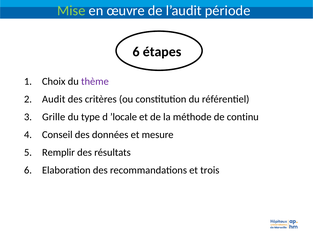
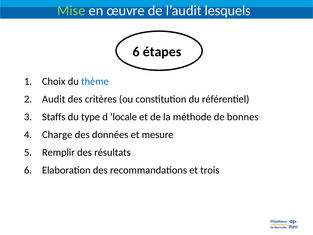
période: période -> lesquels
thème colour: purple -> blue
Grille: Grille -> Staffs
continu: continu -> bonnes
Conseil: Conseil -> Charge
